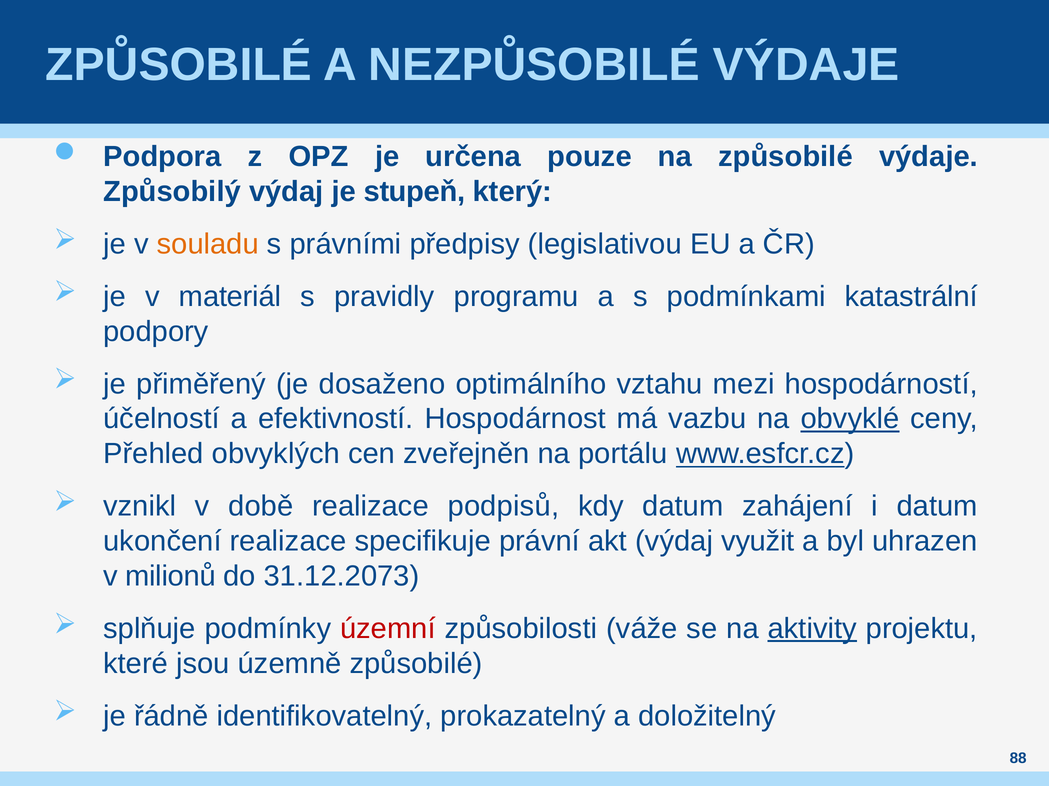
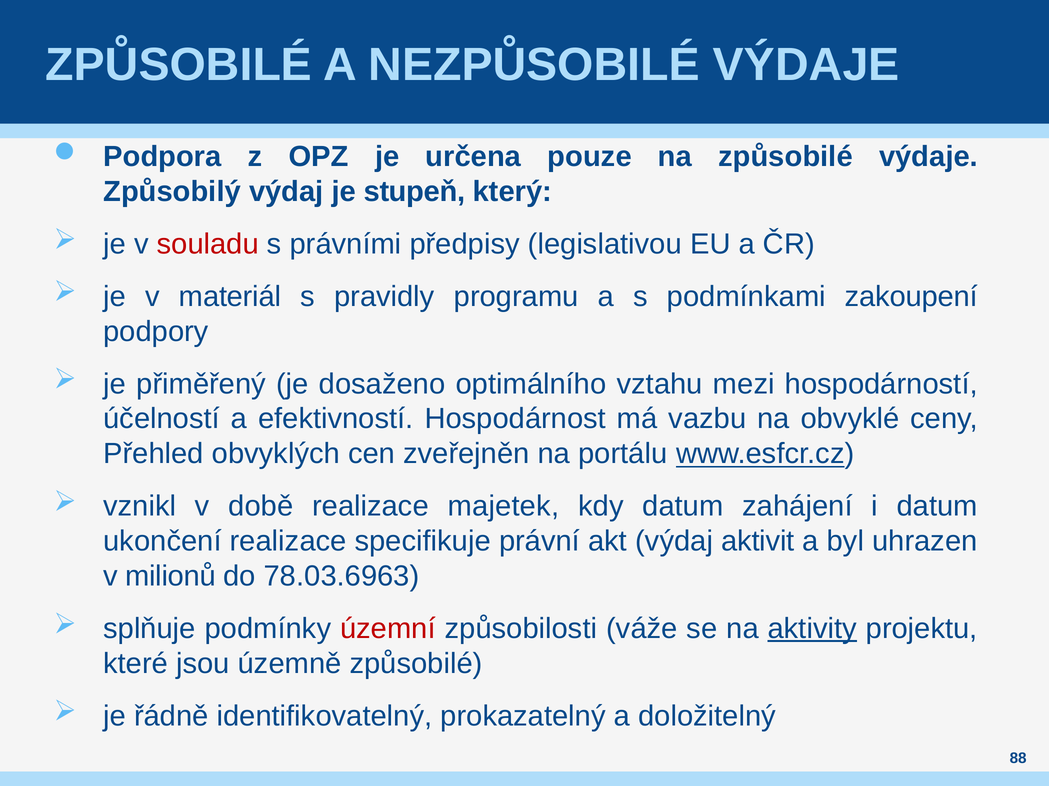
souladu colour: orange -> red
katastrální: katastrální -> zakoupení
obvyklé underline: present -> none
podpisů: podpisů -> majetek
využit: využit -> aktivit
31.12.2073: 31.12.2073 -> 78.03.6963
